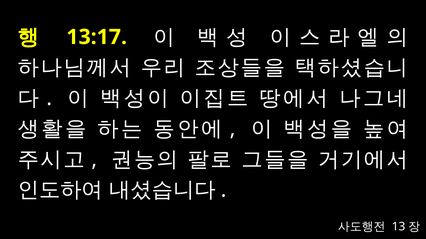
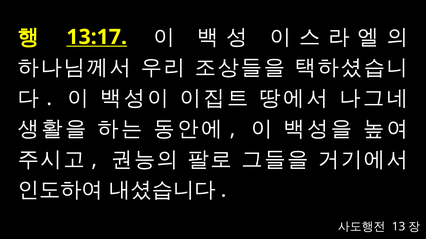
13:17 underline: none -> present
